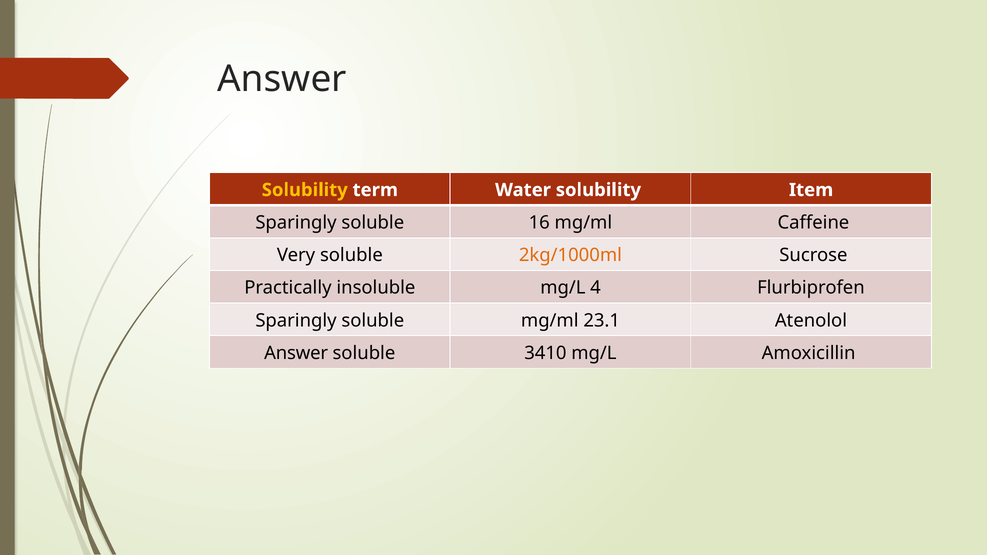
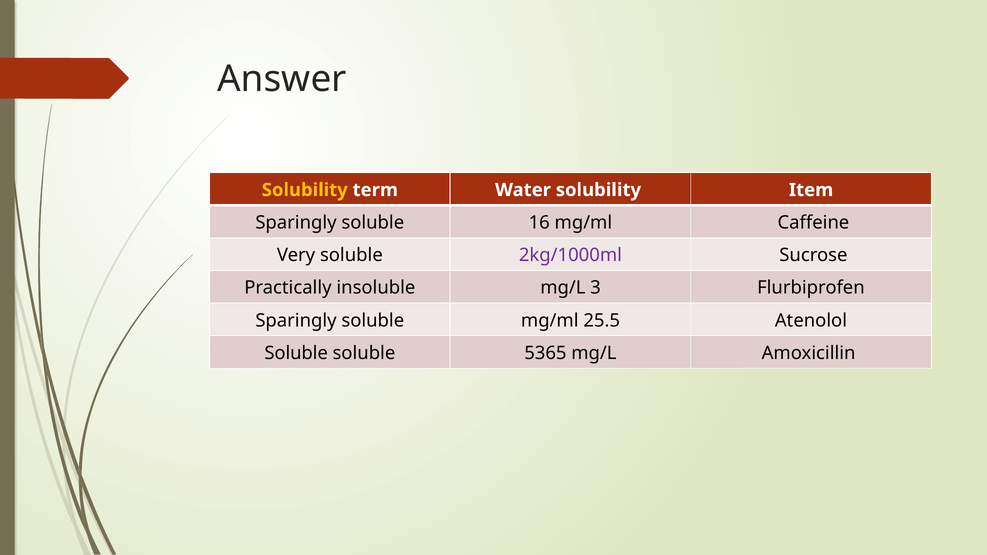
2kg/1000ml colour: orange -> purple
4: 4 -> 3
23.1: 23.1 -> 25.5
Answer at (296, 353): Answer -> Soluble
3410: 3410 -> 5365
